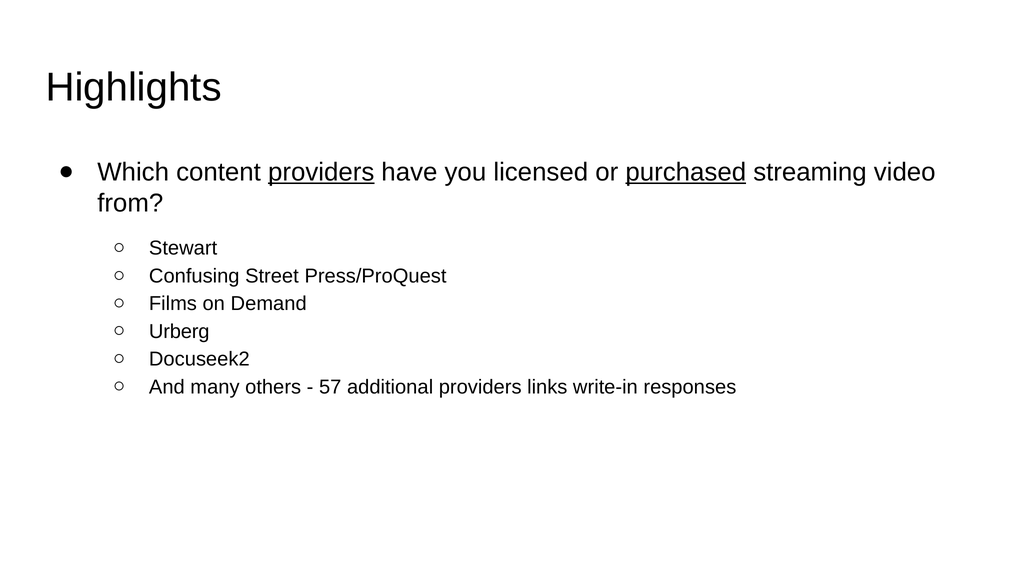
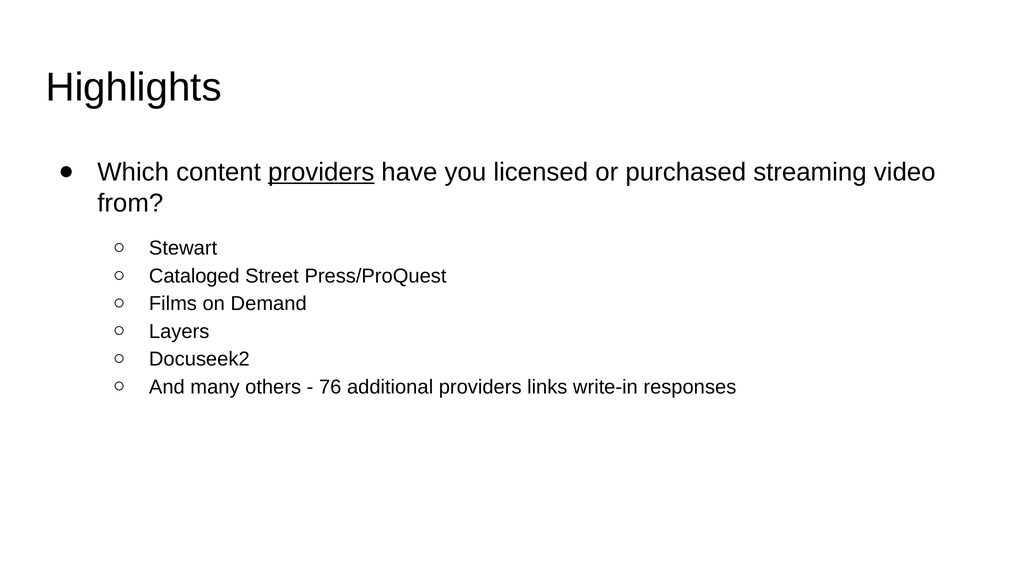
purchased underline: present -> none
Confusing: Confusing -> Cataloged
Urberg: Urberg -> Layers
57: 57 -> 76
